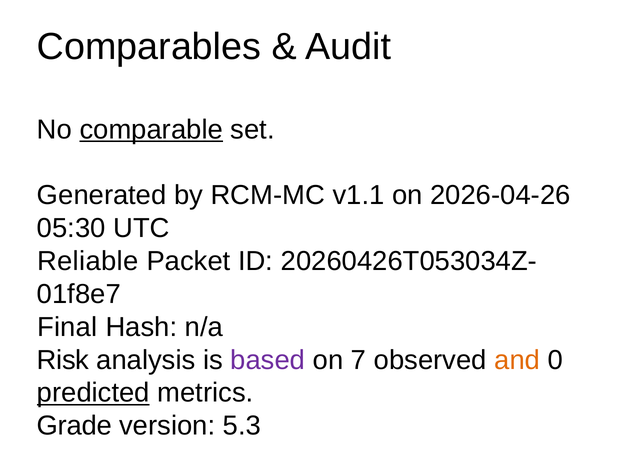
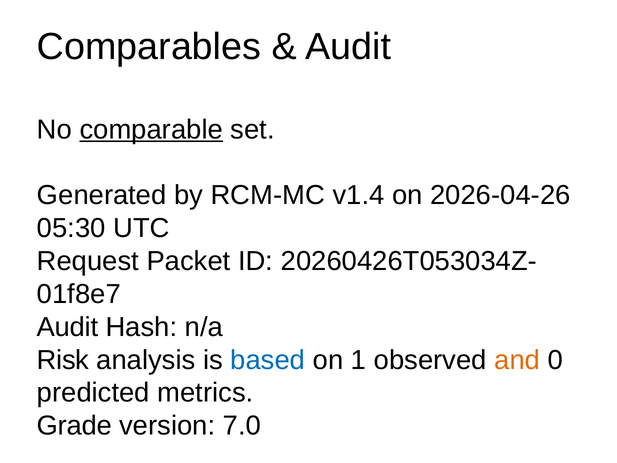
v1.1: v1.1 -> v1.4
Reliable: Reliable -> Request
Final at (67, 327): Final -> Audit
based colour: purple -> blue
7: 7 -> 1
predicted underline: present -> none
5.3: 5.3 -> 7.0
